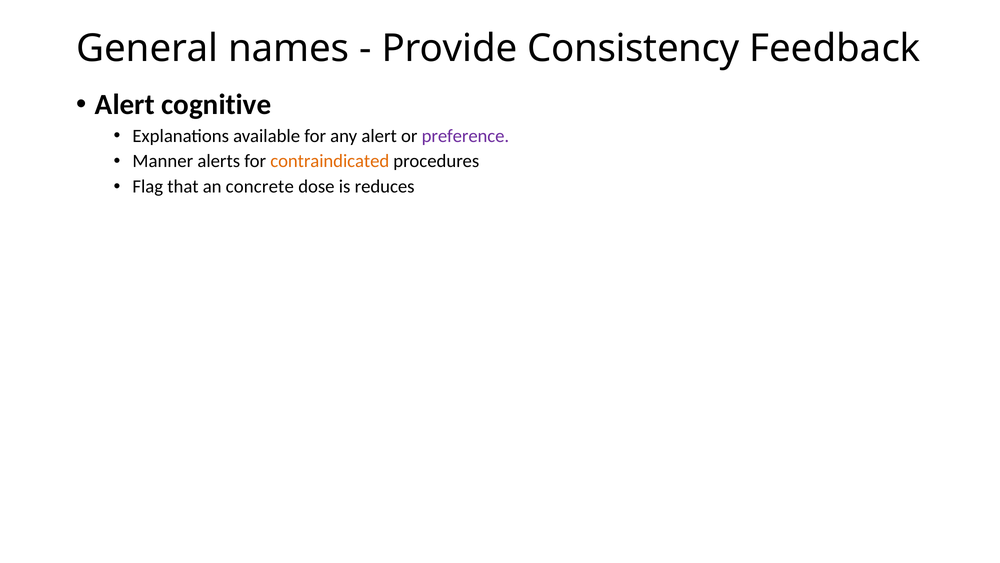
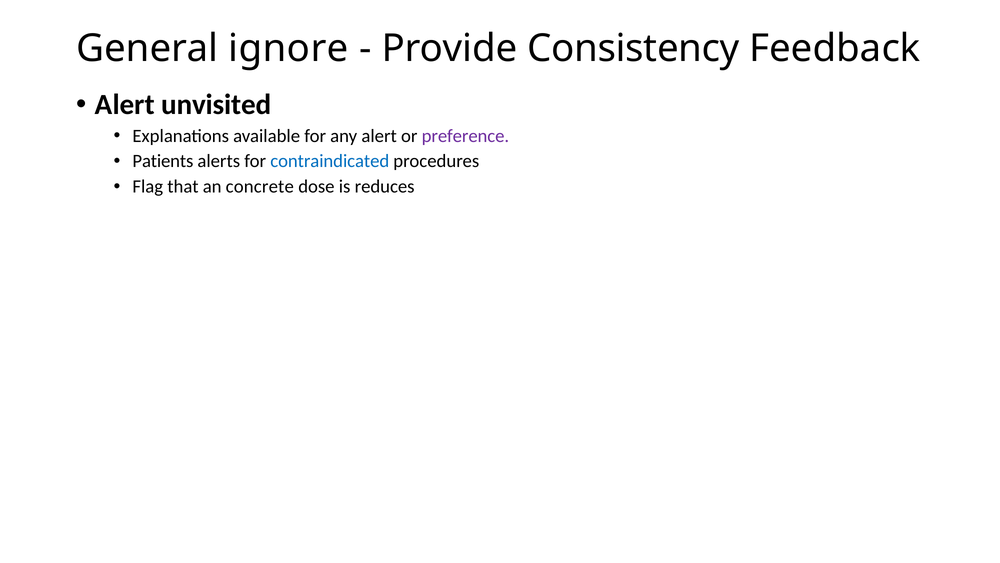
names: names -> ignore
cognitive: cognitive -> unvisited
Manner: Manner -> Patients
contraindicated colour: orange -> blue
